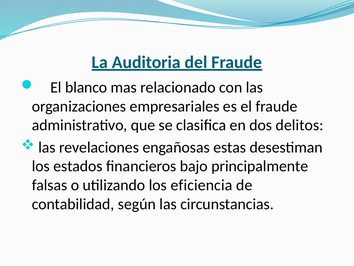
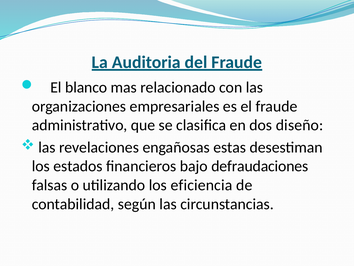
delitos: delitos -> diseño
principalmente: principalmente -> defraudaciones
